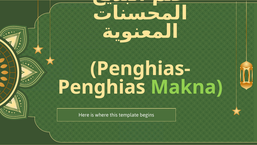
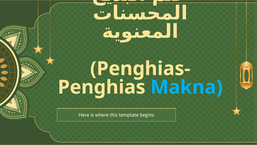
Makna colour: light green -> light blue
